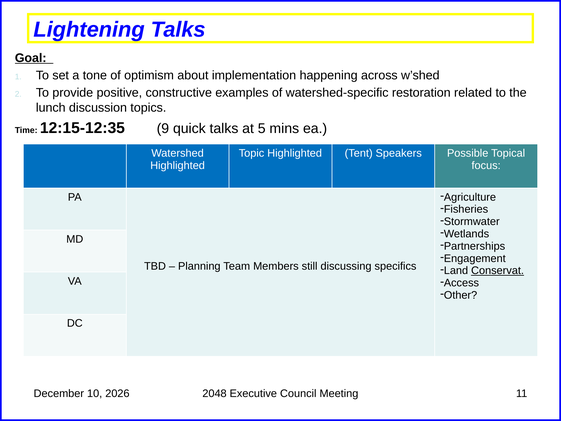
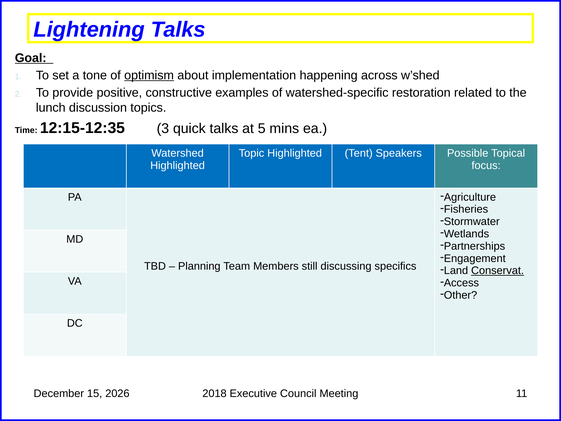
optimism underline: none -> present
9: 9 -> 3
10: 10 -> 15
2048: 2048 -> 2018
